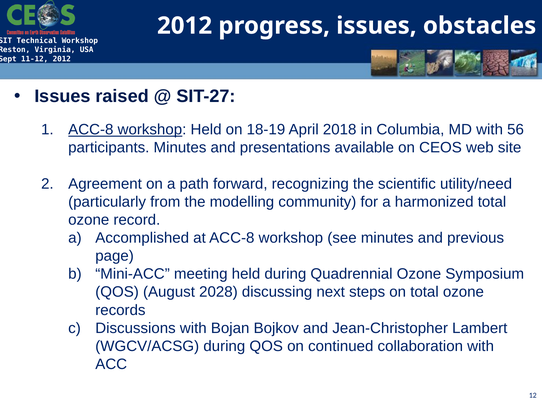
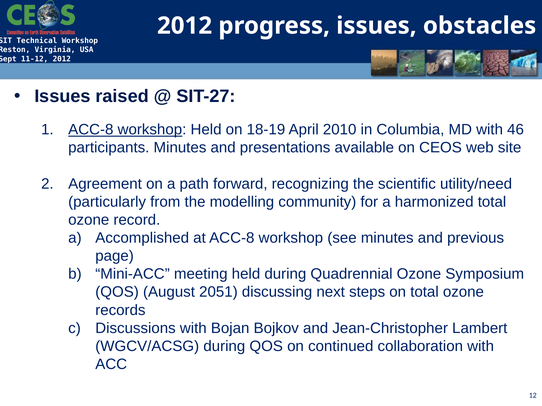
2018: 2018 -> 2010
56: 56 -> 46
2028: 2028 -> 2051
